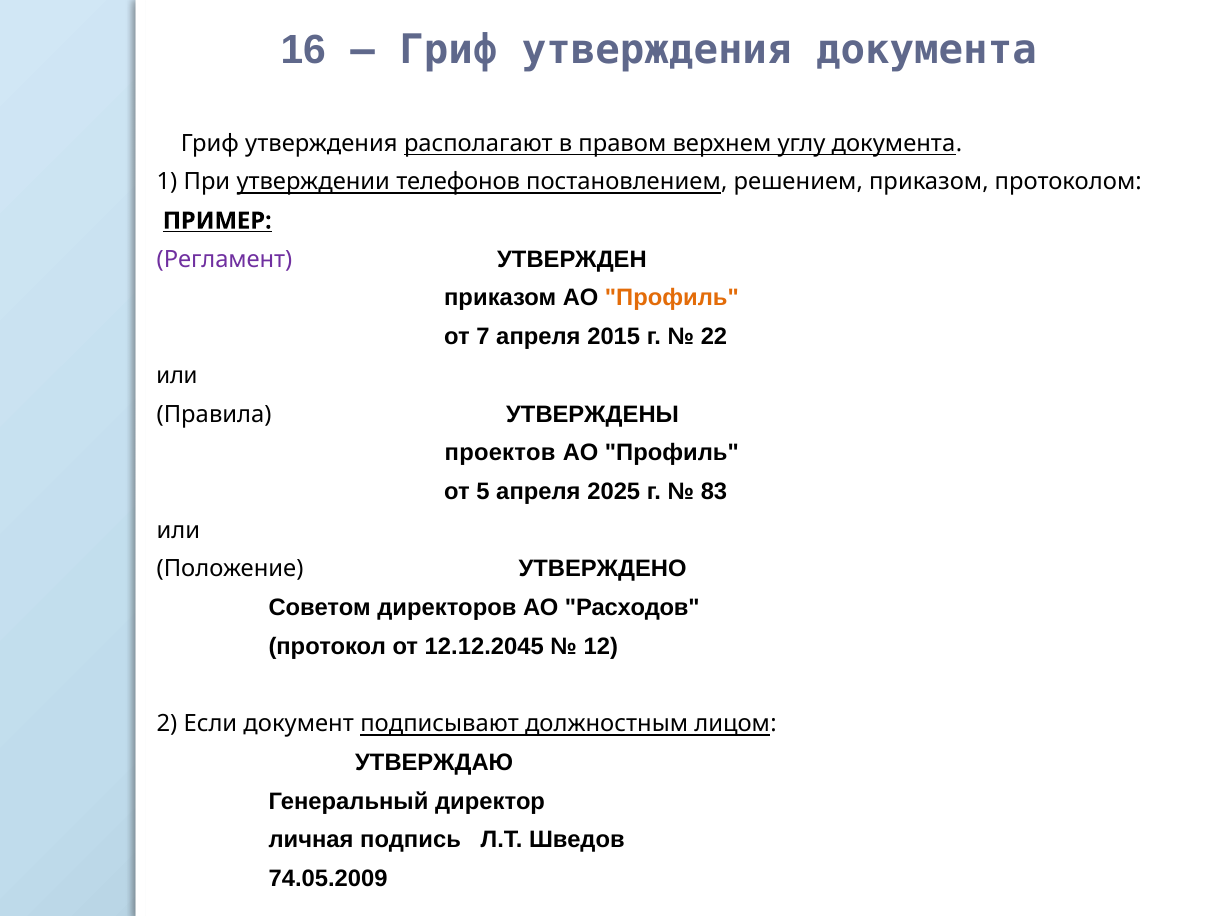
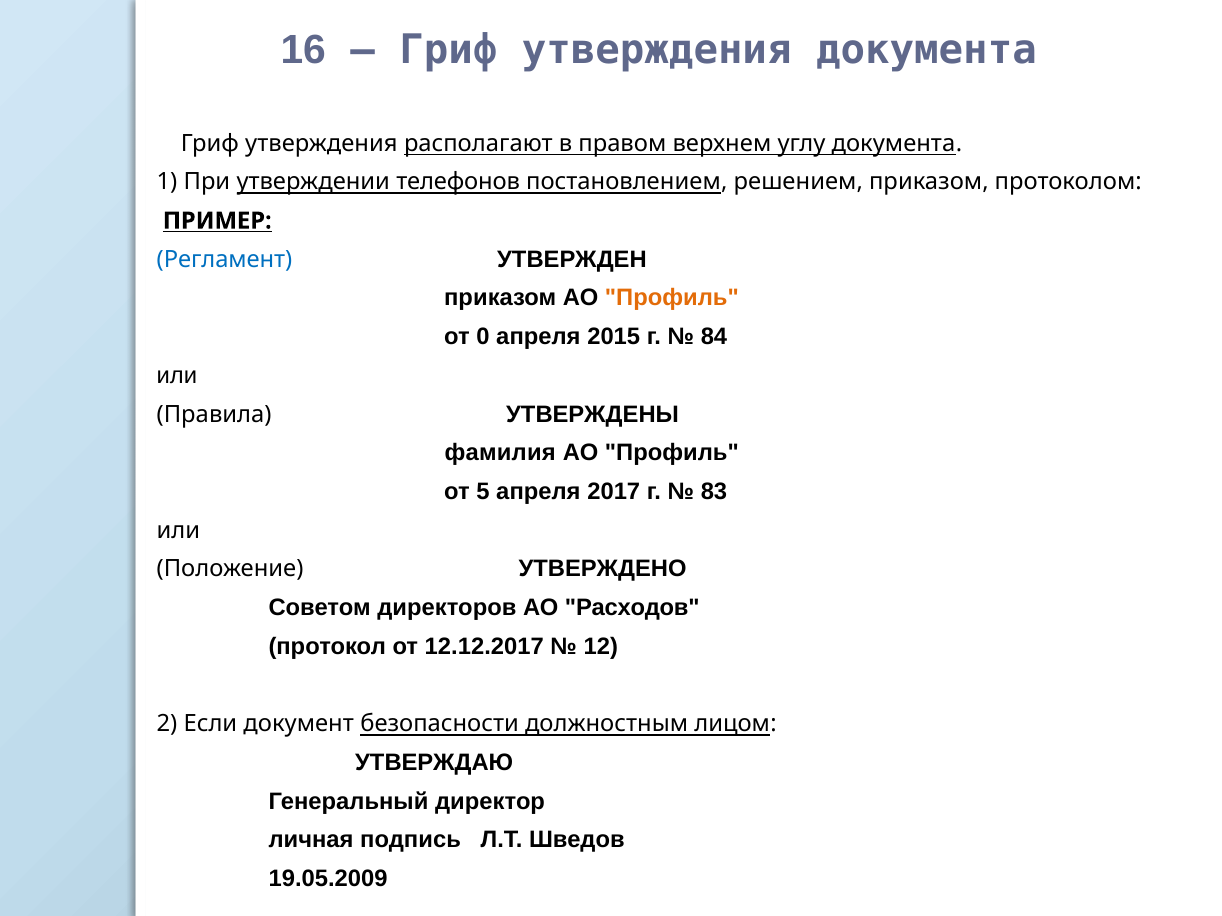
Регламент colour: purple -> blue
7: 7 -> 0
22: 22 -> 84
проектов: проектов -> фамилия
2025: 2025 -> 2017
12.12.2045: 12.12.2045 -> 12.12.2017
подписывают: подписывают -> безопасности
74.05.2009: 74.05.2009 -> 19.05.2009
